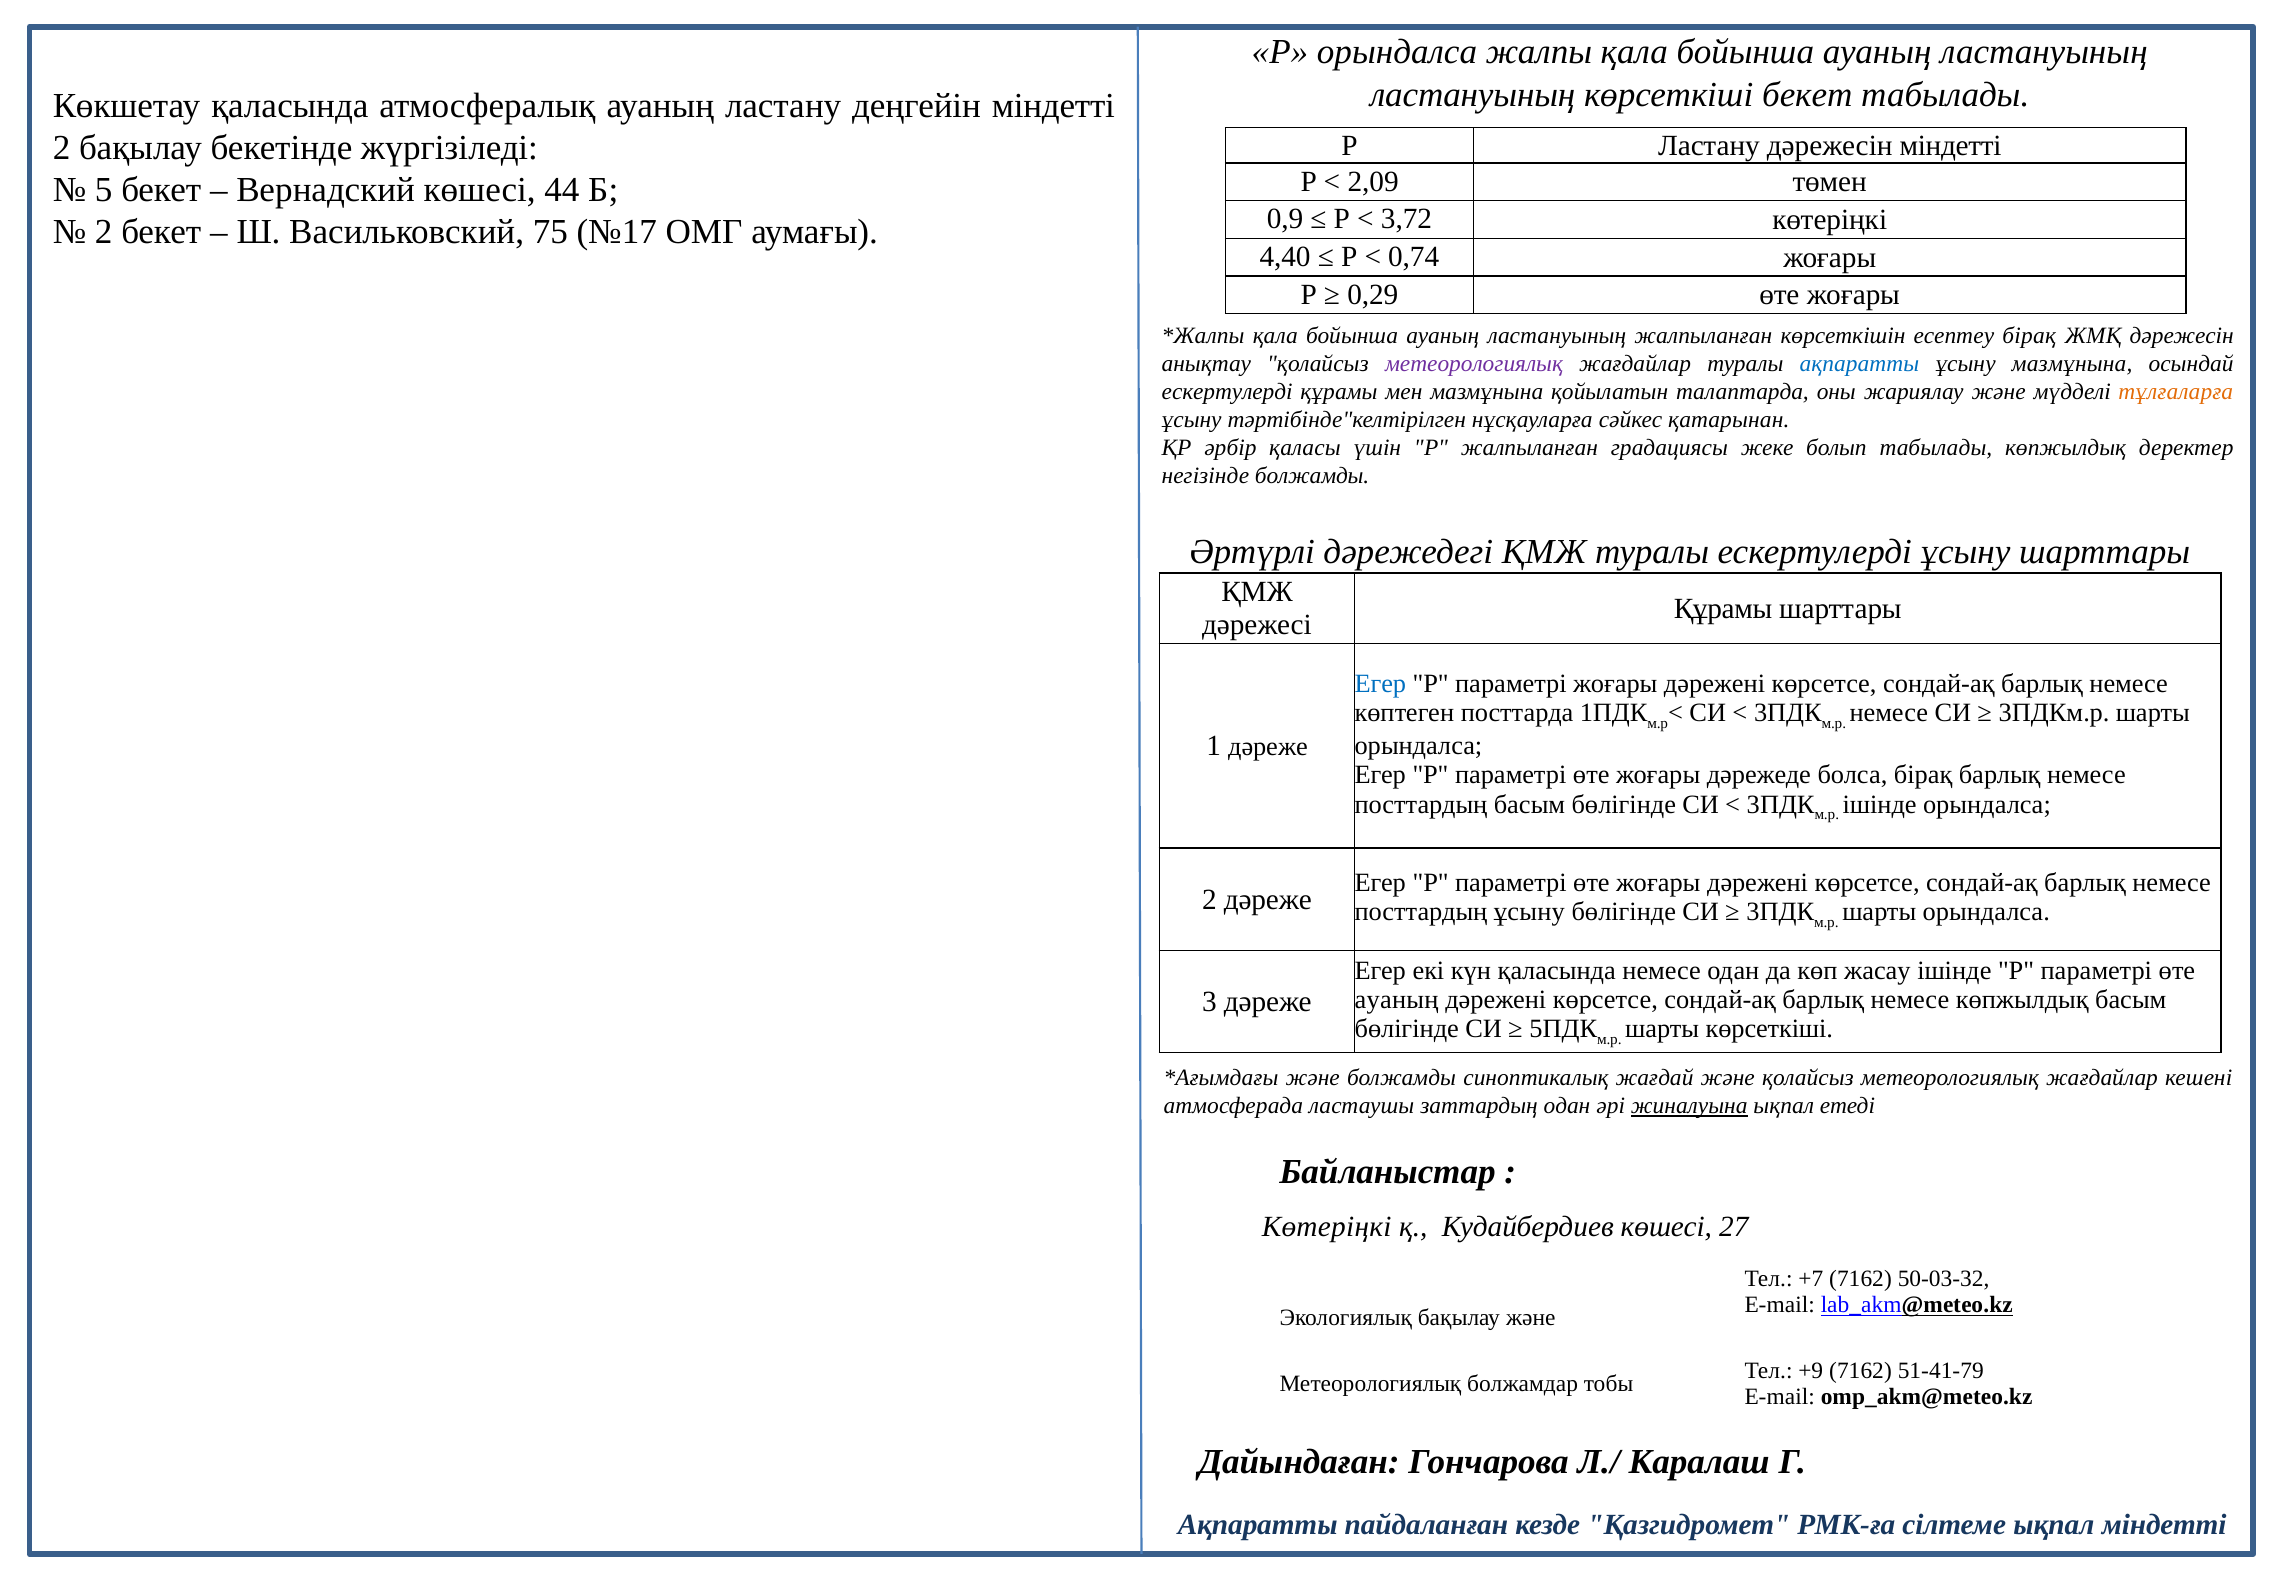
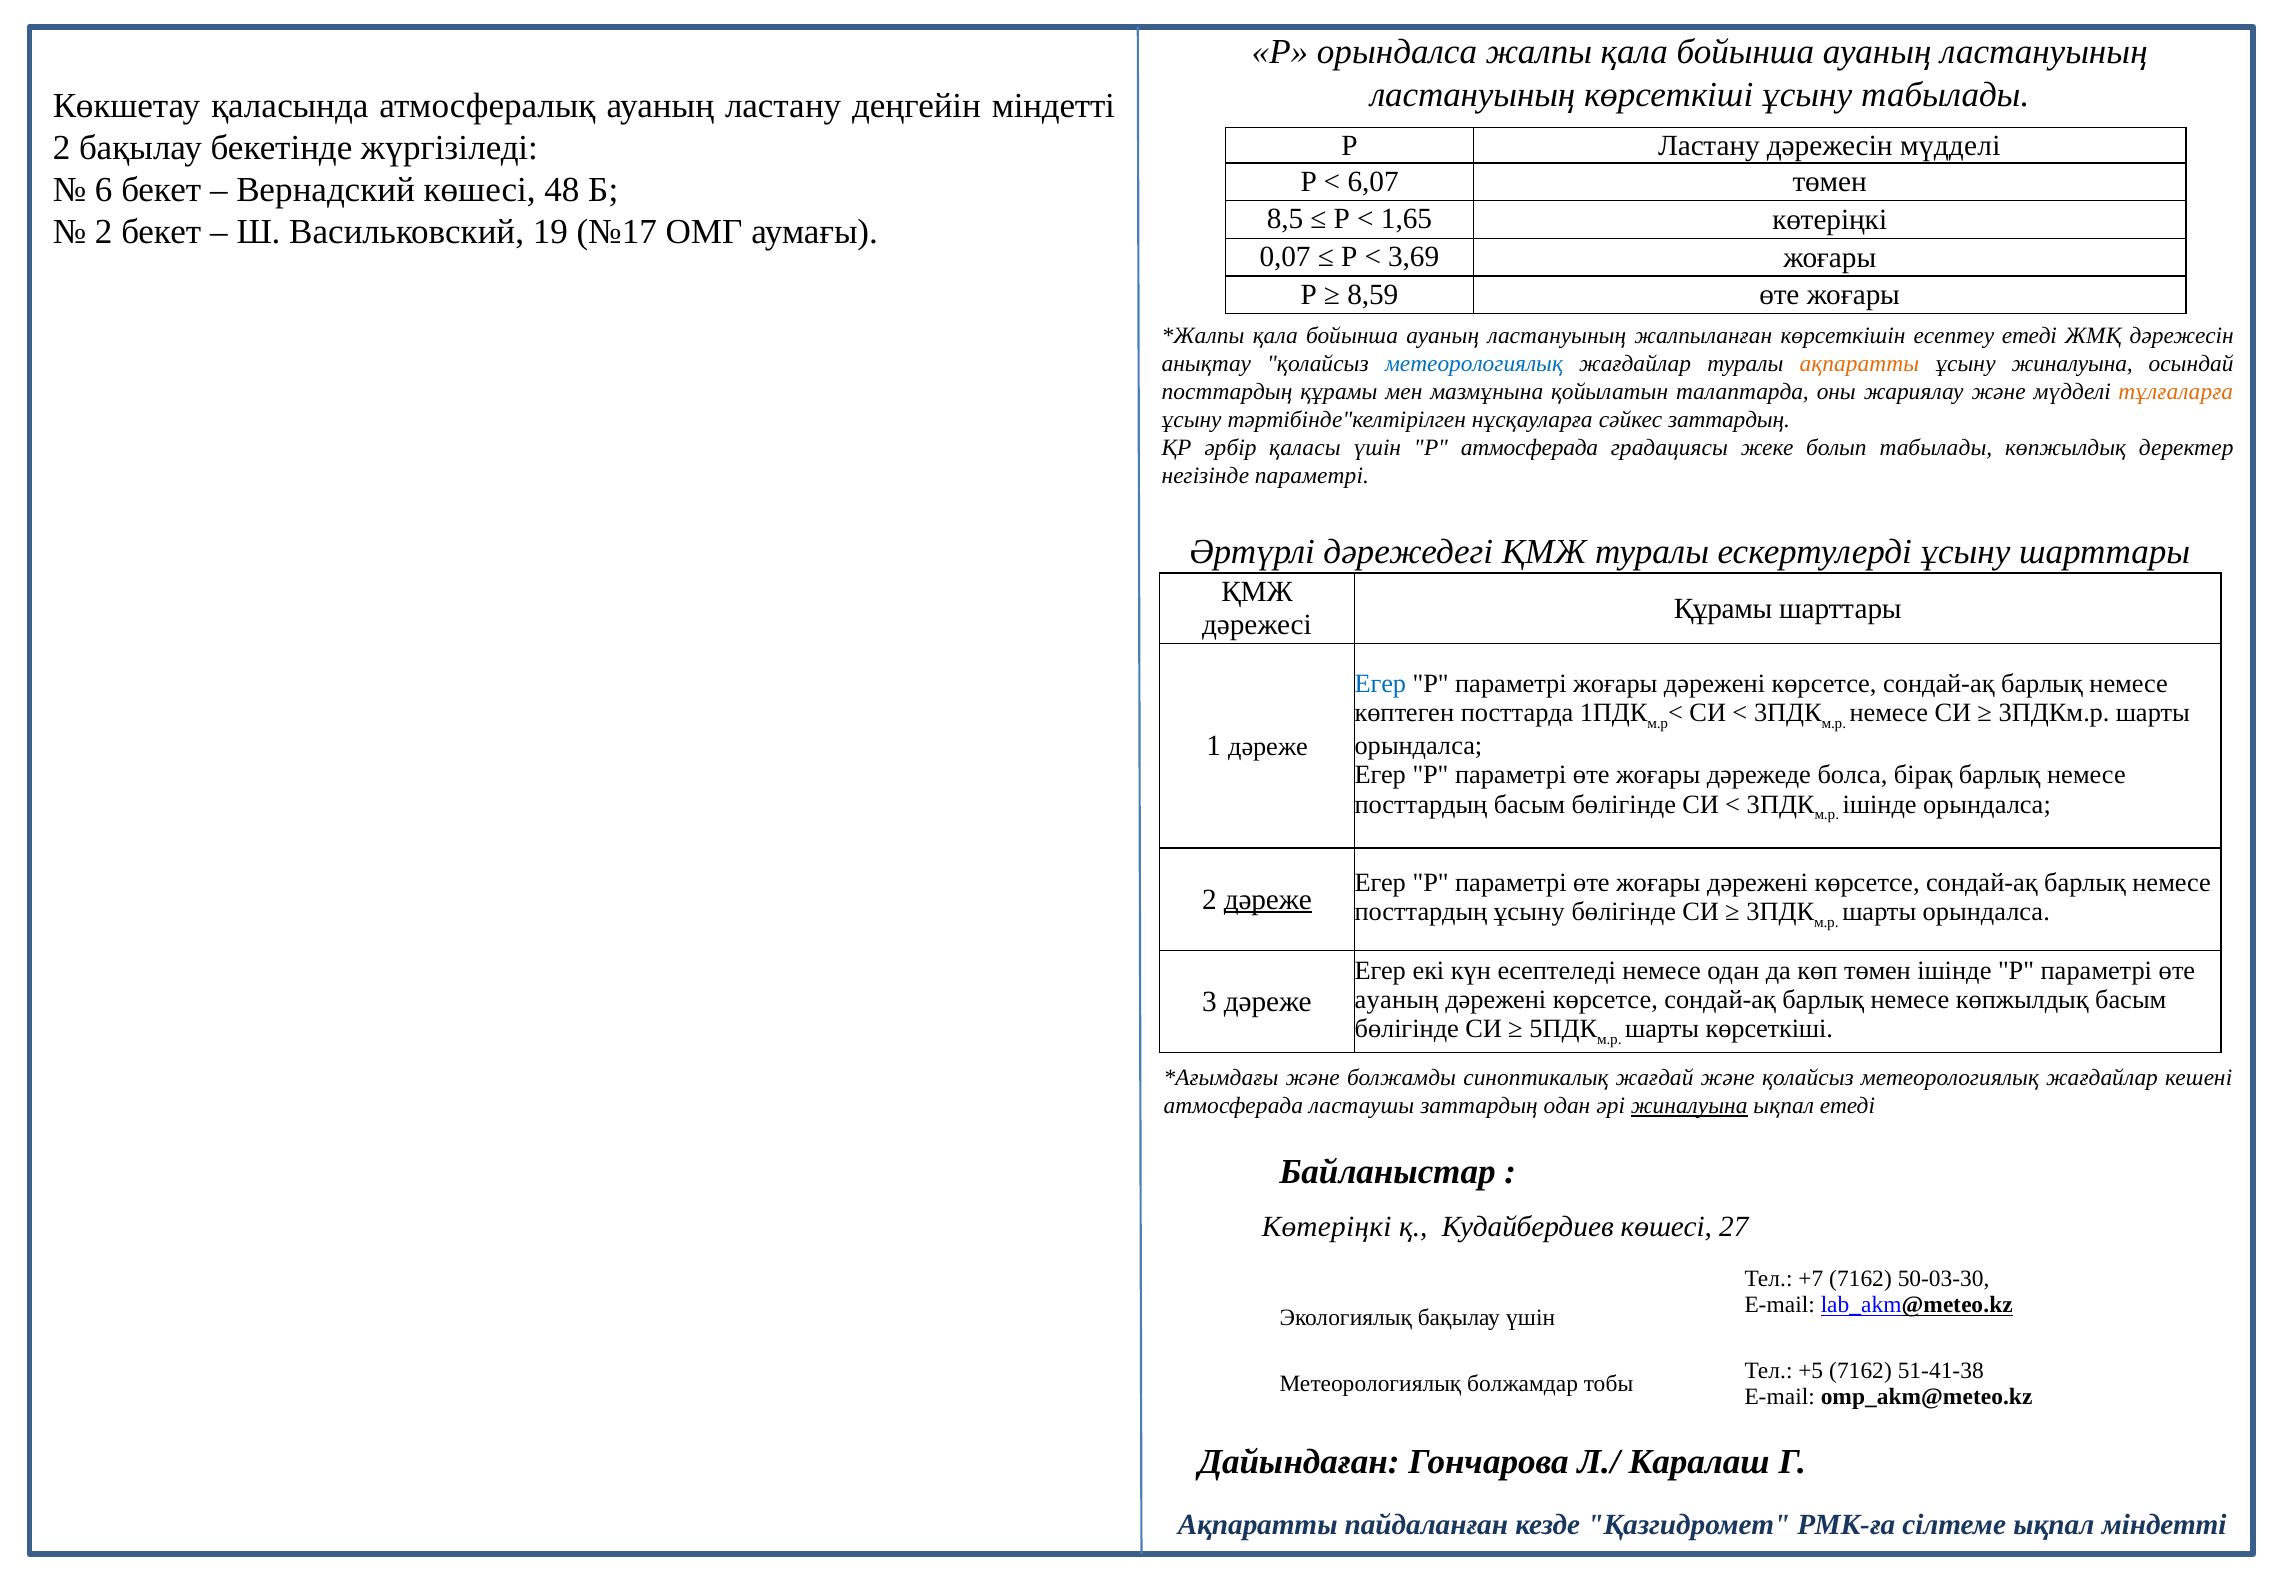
көрсеткіші бекет: бекет -> ұсыну
дәрежесін міндетті: міндетті -> мүдделі
2,09: 2,09 -> 6,07
5: 5 -> 6
44: 44 -> 48
0,9: 0,9 -> 8,5
3,72: 3,72 -> 1,65
75: 75 -> 19
4,40: 4,40 -> 0,07
0,74: 0,74 -> 3,69
0,29: 0,29 -> 8,59
есептеу бірақ: бірақ -> етеді
метеорологиялық at (1474, 364) colour: purple -> blue
ақпаратты at (1859, 364) colour: blue -> orange
ұсыну мазмұнына: мазмұнына -> жиналуына
ескертулерді at (1227, 392): ескертулерді -> посттардың
сәйкес қатарынан: қатарынан -> заттардың
Р жалпыланған: жалпыланған -> атмосферада
негізінде болжамды: болжамды -> параметрі
дәреже at (1268, 899) underline: none -> present
күн қаласында: қаласында -> есептеледі
көп жасау: жасау -> төмен
50-03-32: 50-03-32 -> 50-03-30
бақылау және: және -> үшін
+9: +9 -> +5
51-41-79: 51-41-79 -> 51-41-38
